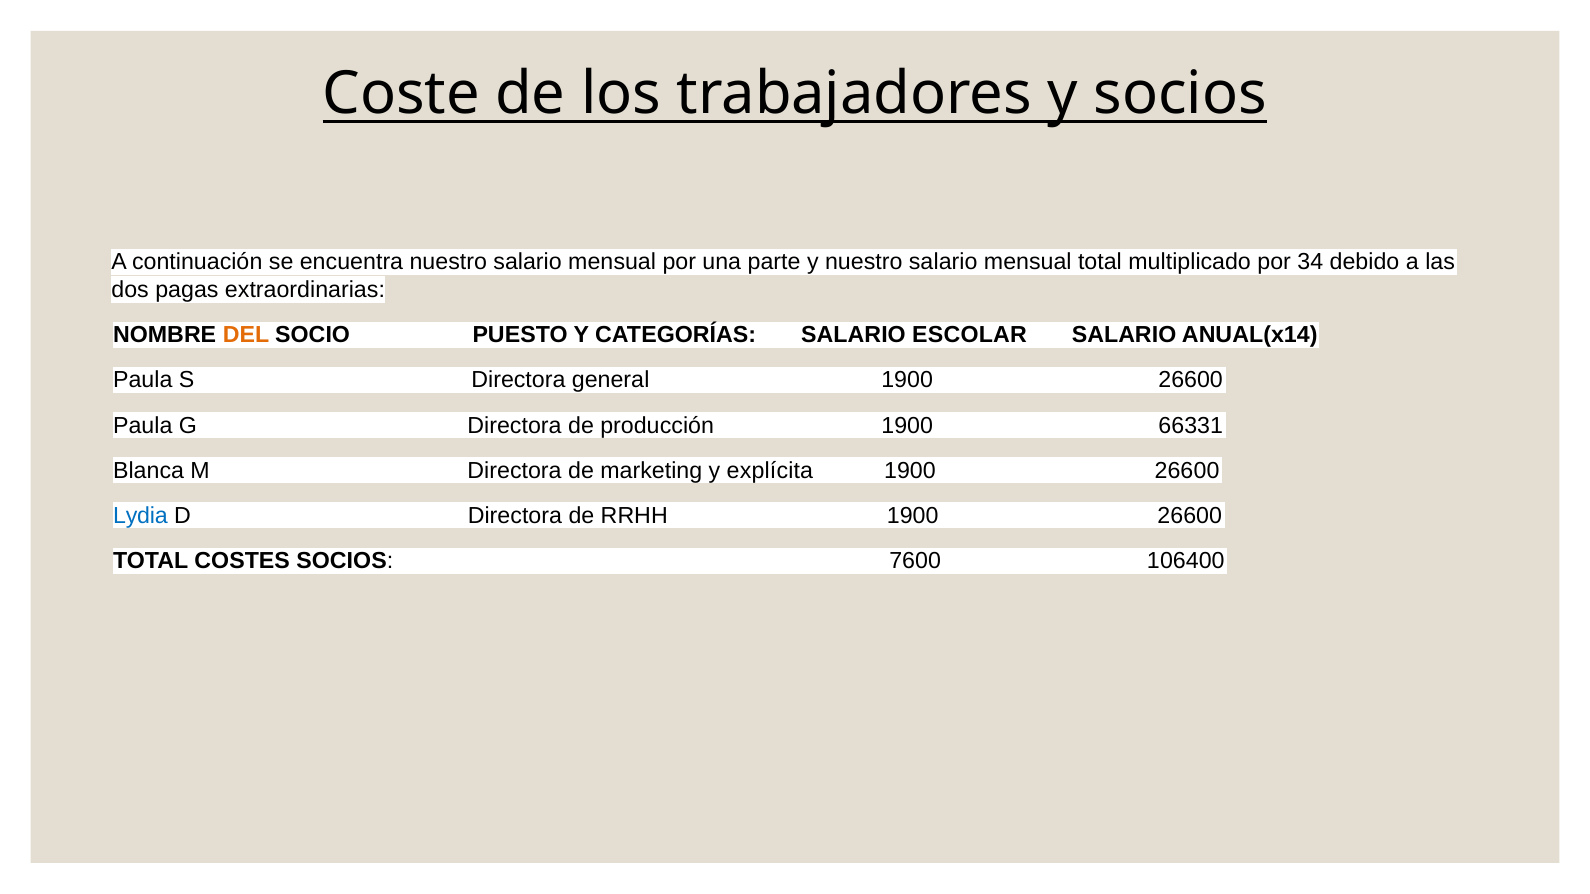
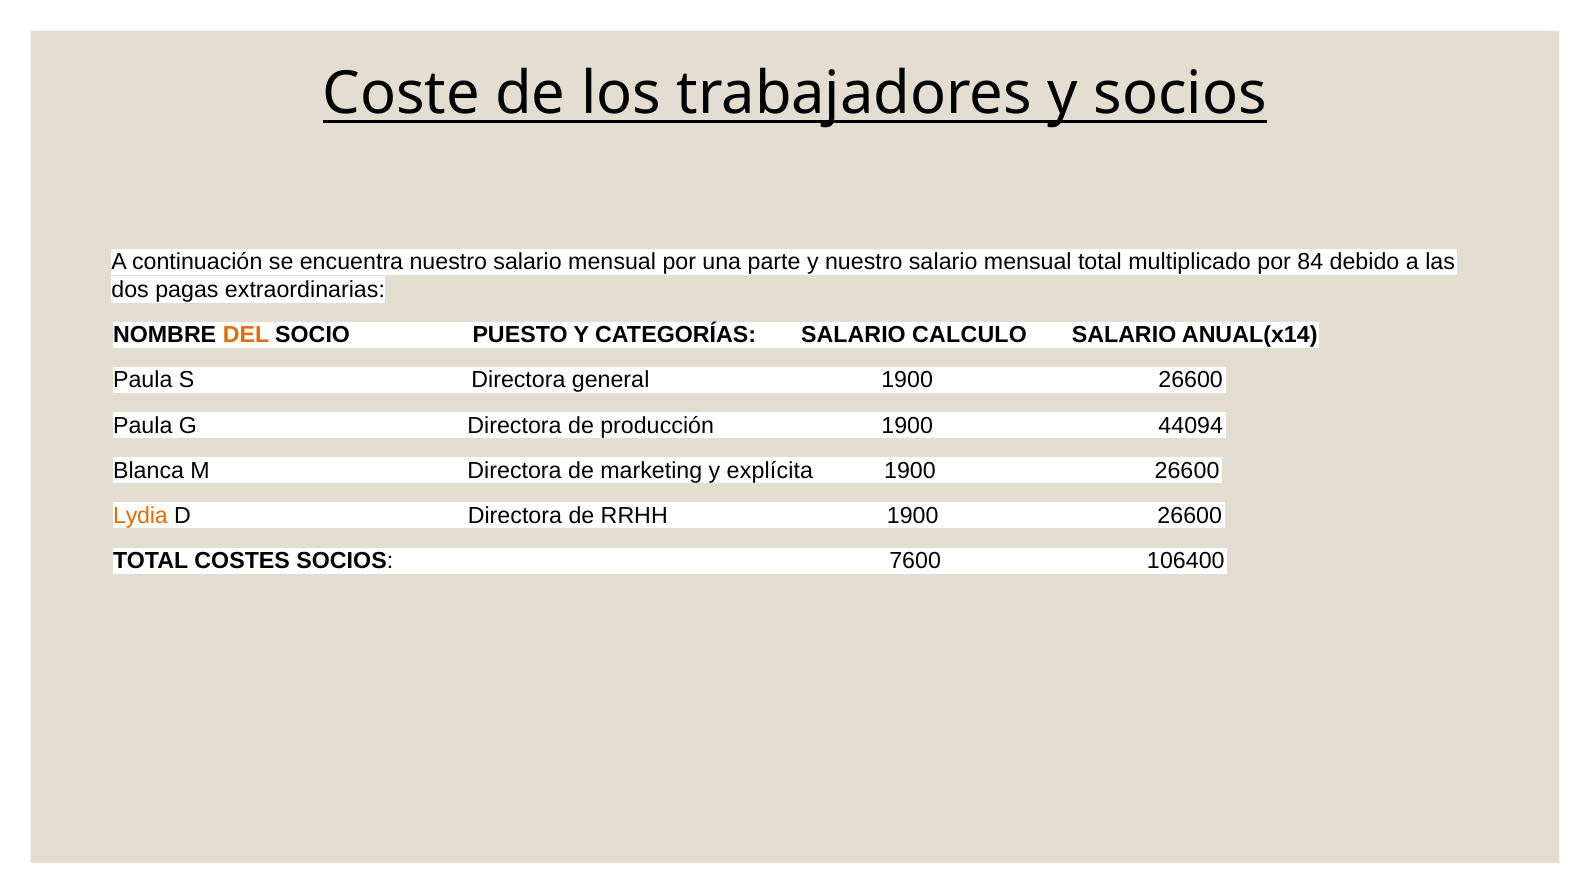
34: 34 -> 84
ESCOLAR: ESCOLAR -> CALCULO
66331: 66331 -> 44094
Lydia colour: blue -> orange
